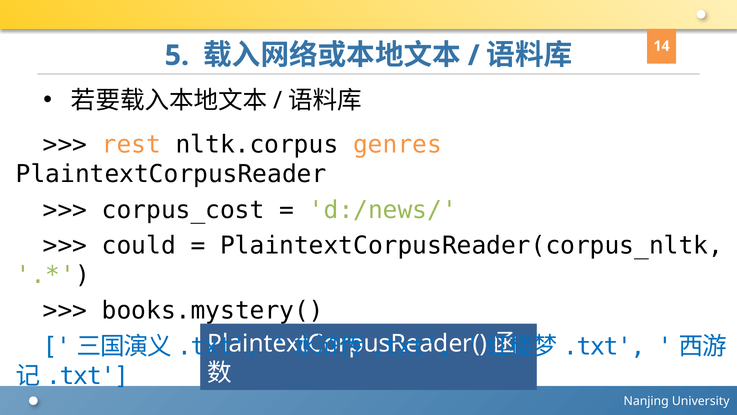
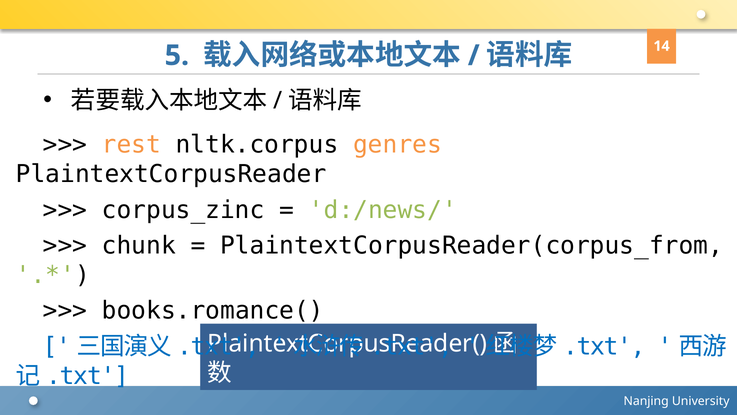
corpus_cost: corpus_cost -> corpus_zinc
could: could -> chunk
PlaintextCorpusReader(corpus_nltk: PlaintextCorpusReader(corpus_nltk -> PlaintextCorpusReader(corpus_from
books.mystery(: books.mystery( -> books.romance(
